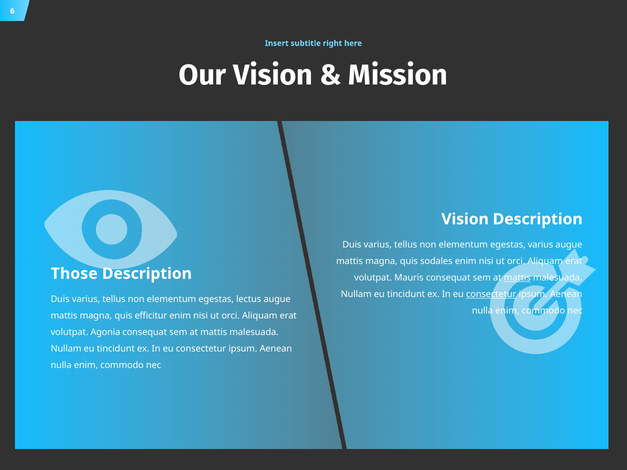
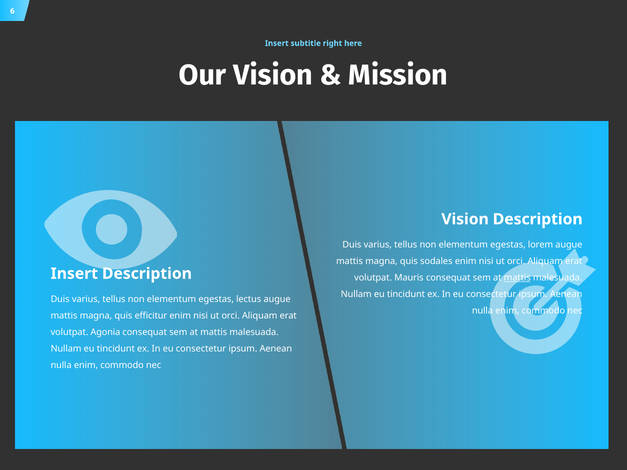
egestas varius: varius -> lorem
Those at (74, 274): Those -> Insert
consectetur at (491, 294) underline: present -> none
